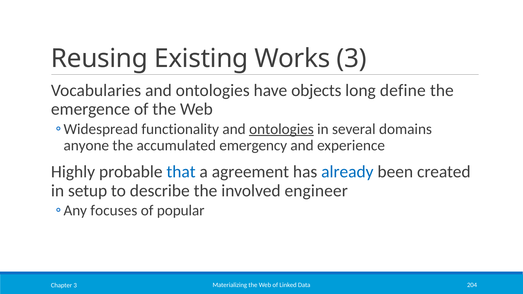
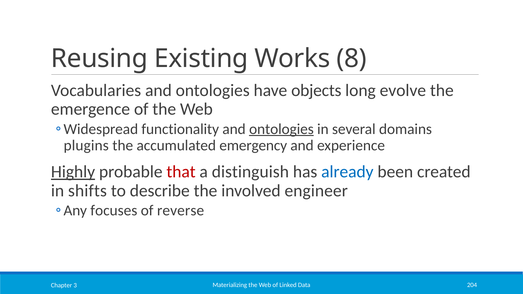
Works 3: 3 -> 8
define: define -> evolve
anyone: anyone -> plugins
Highly underline: none -> present
that colour: blue -> red
agreement: agreement -> distinguish
setup: setup -> shifts
popular: popular -> reverse
